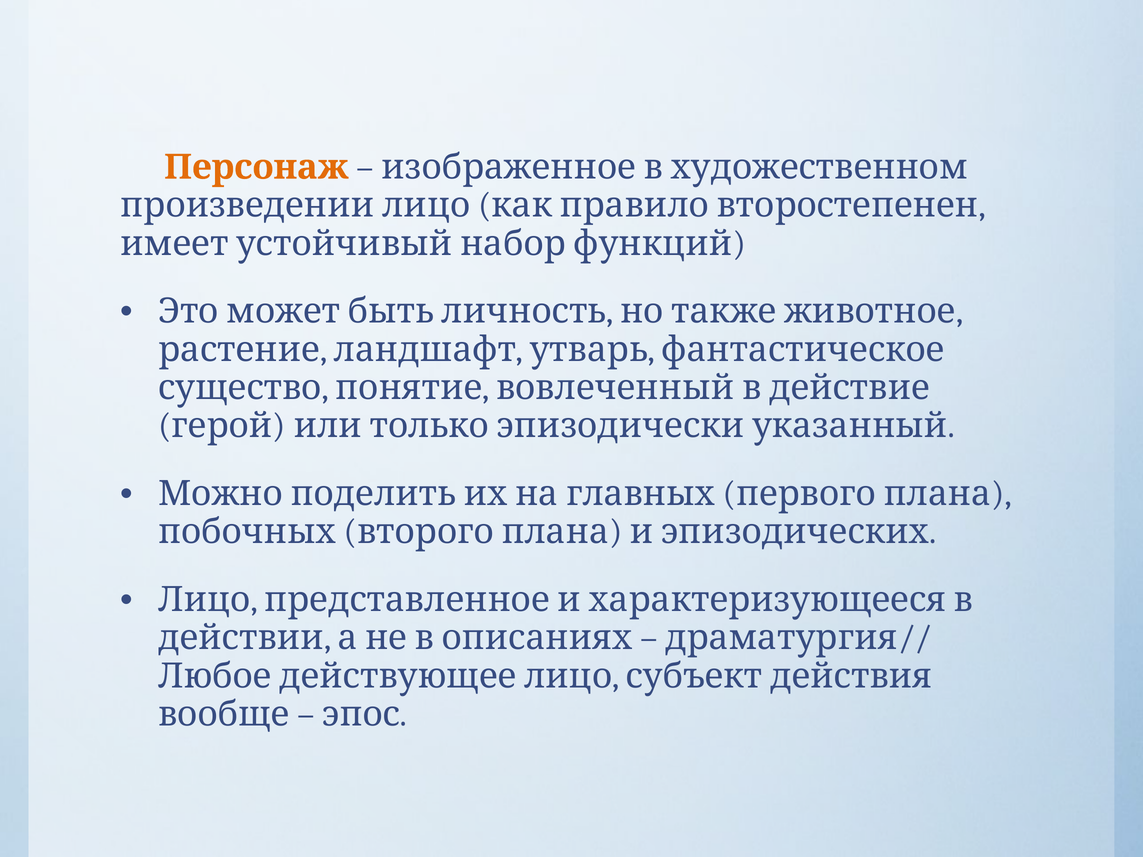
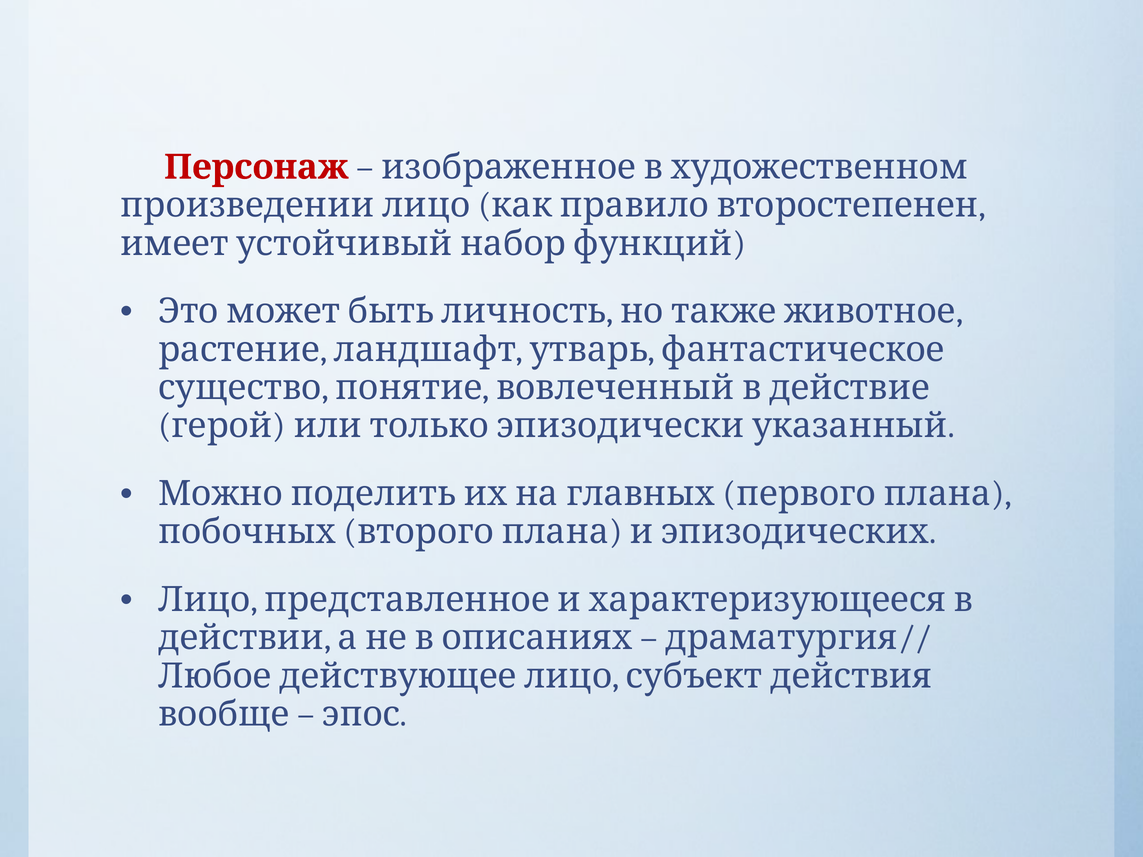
Персонаж colour: orange -> red
